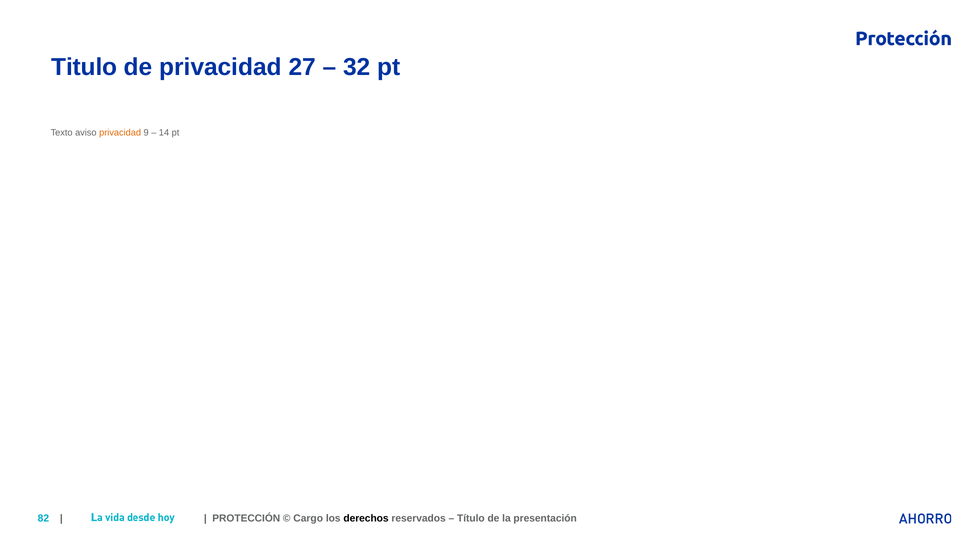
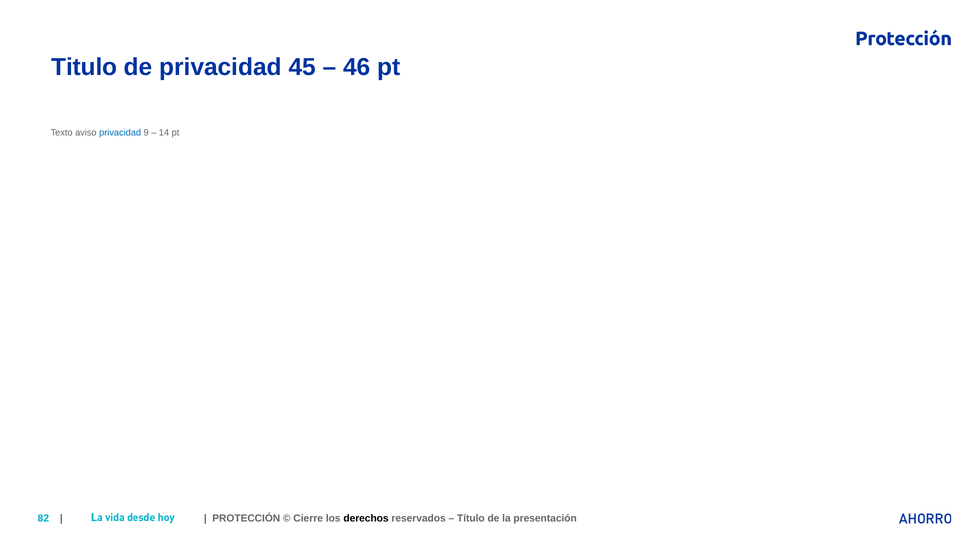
27: 27 -> 45
32: 32 -> 46
privacidad at (120, 133) colour: orange -> blue
Cargo: Cargo -> Cierre
